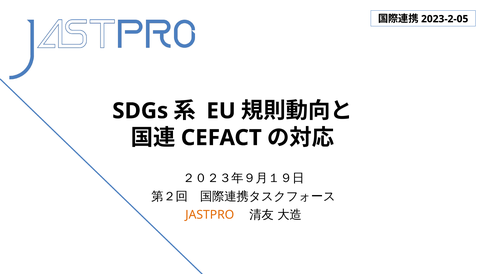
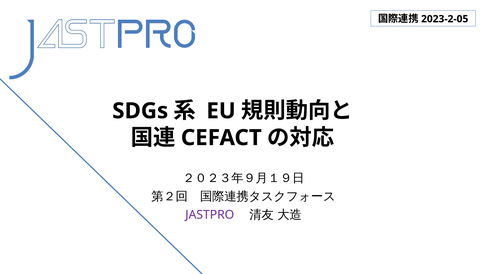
JASTPRO colour: orange -> purple
